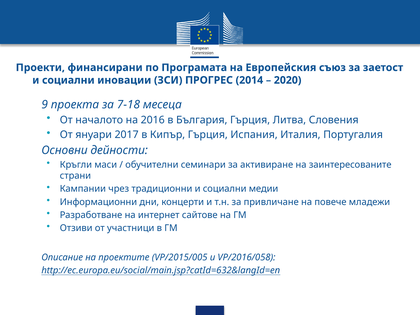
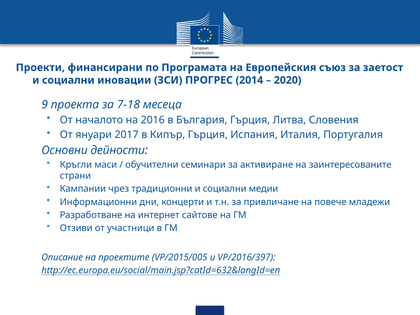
VP/2016/058: VP/2016/058 -> VP/2016/397
